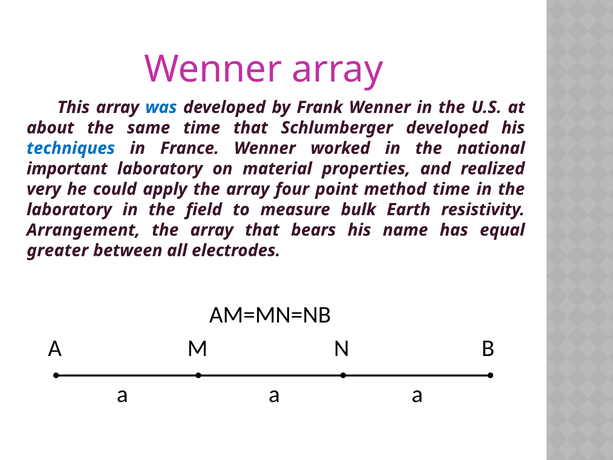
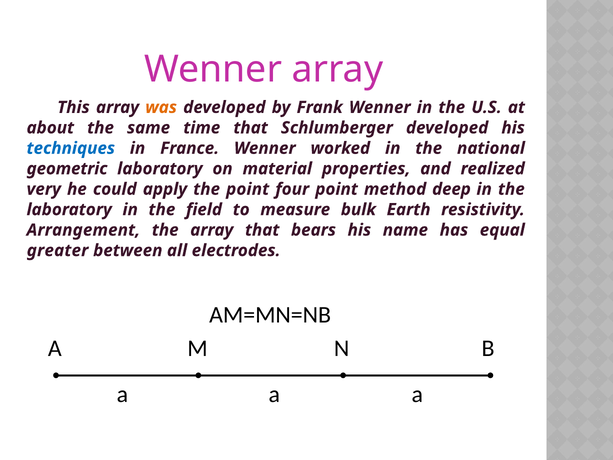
was colour: blue -> orange
important: important -> geometric
apply the array: array -> point
method time: time -> deep
